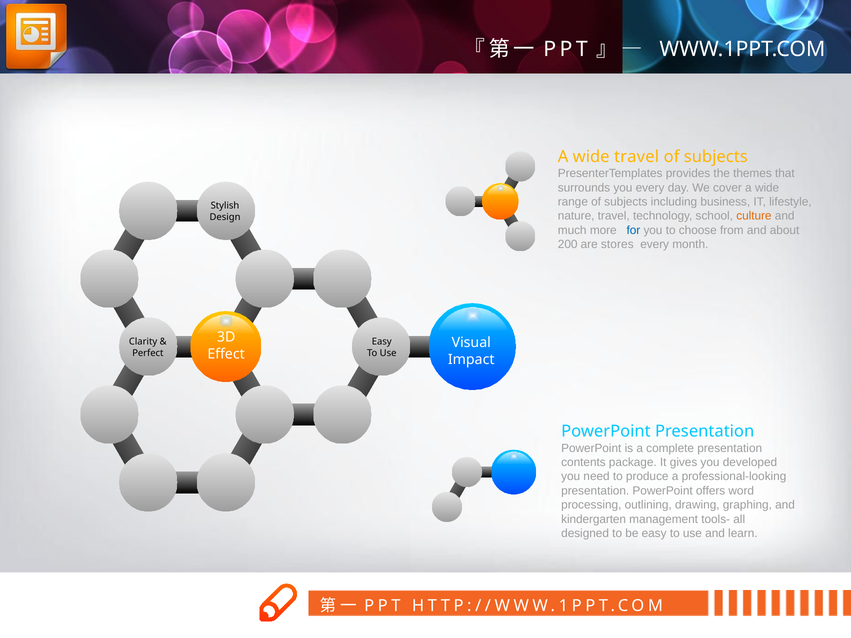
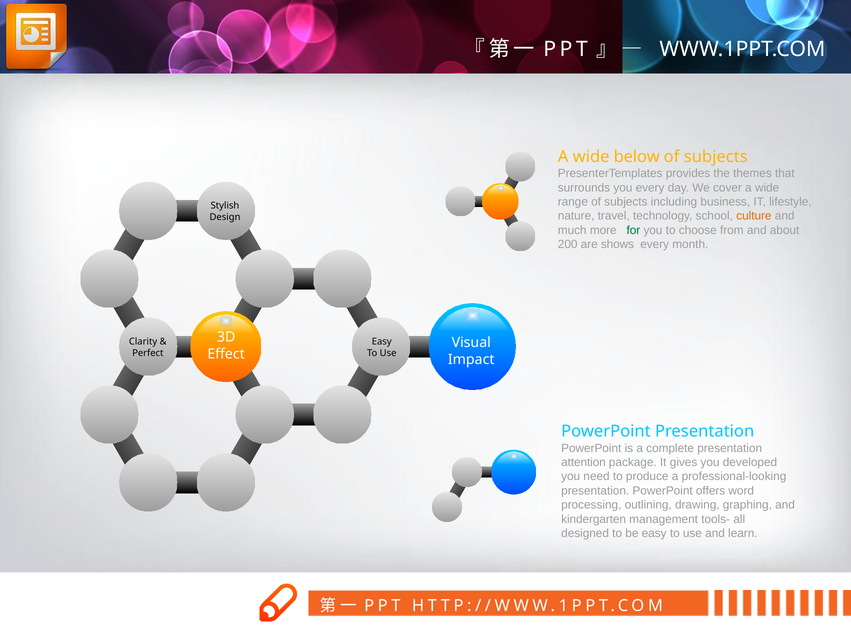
wide travel: travel -> below
for colour: blue -> green
stores: stores -> shows
contents: contents -> attention
